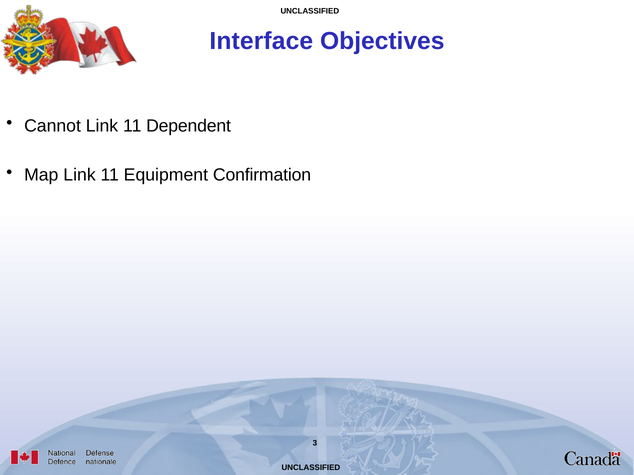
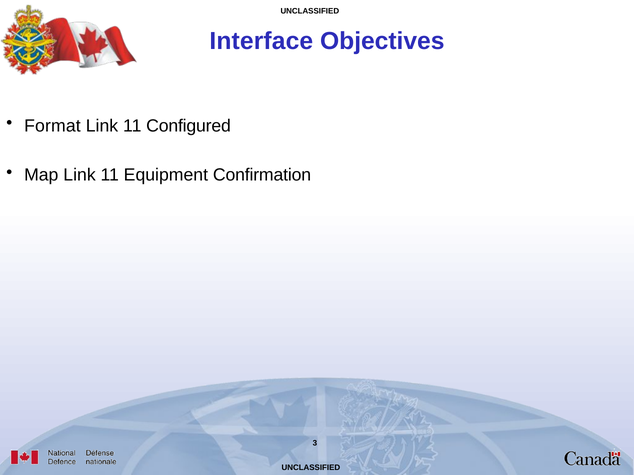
Cannot: Cannot -> Format
Dependent: Dependent -> Configured
